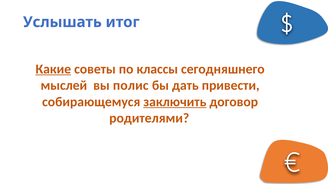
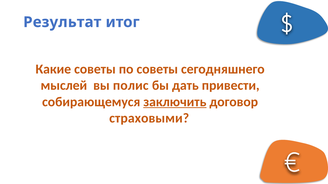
Услышать: Услышать -> Результат
Какие underline: present -> none
по классы: классы -> советы
родителями: родителями -> страховыми
